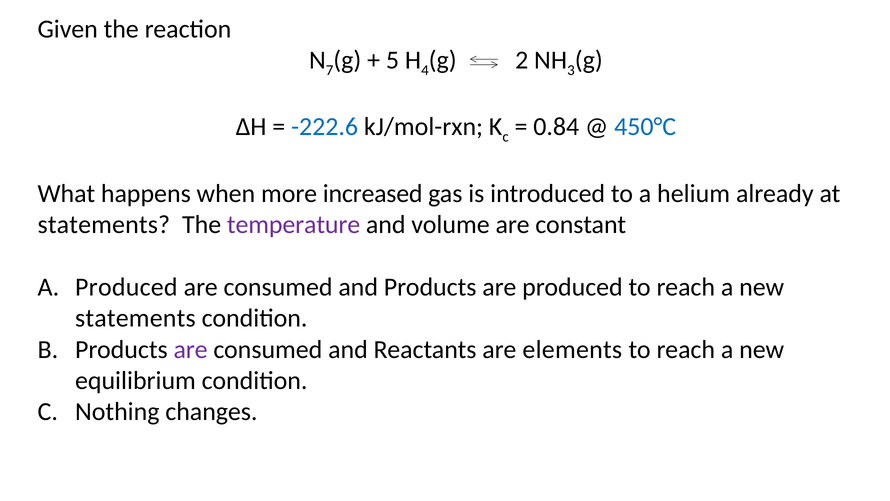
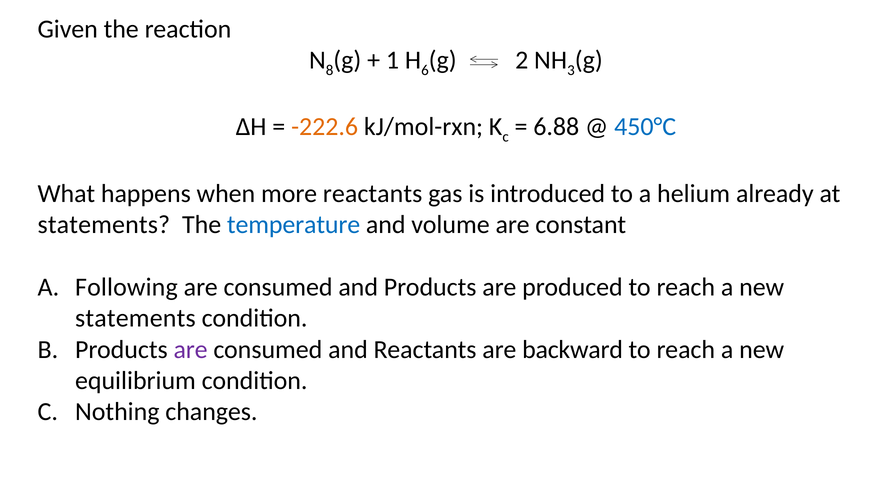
7: 7 -> 8
5: 5 -> 1
4: 4 -> 6
-222.6 colour: blue -> orange
0.84: 0.84 -> 6.88
more increased: increased -> reactants
temperature colour: purple -> blue
A Produced: Produced -> Following
elements: elements -> backward
